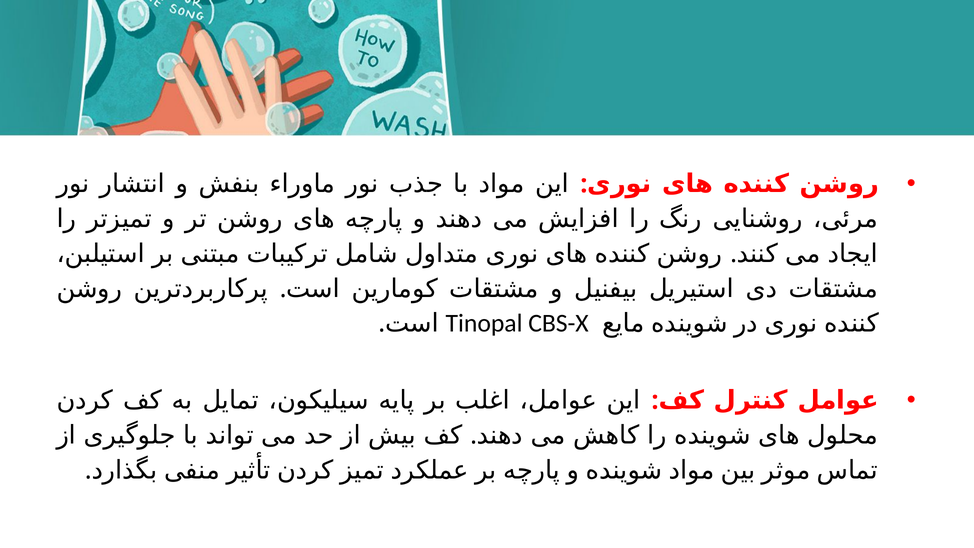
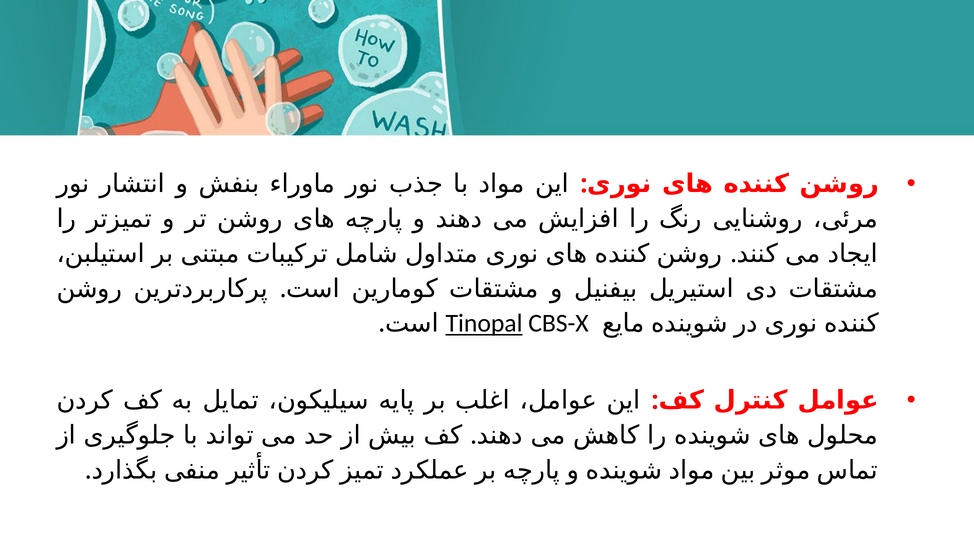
Tinopal underline: none -> present
